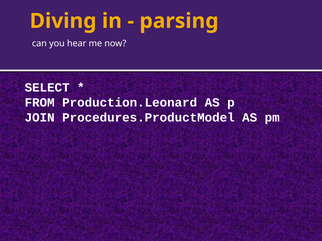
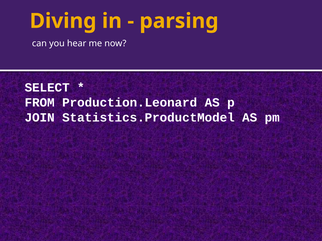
Procedures.ProductModel: Procedures.ProductModel -> Statistics.ProductModel
